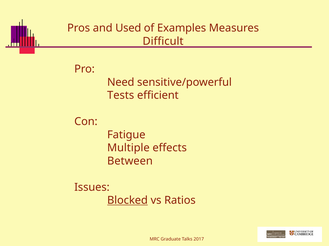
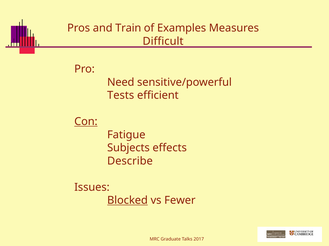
Used: Used -> Train
Con underline: none -> present
Multiple: Multiple -> Subjects
Between: Between -> Describe
Ratios: Ratios -> Fewer
